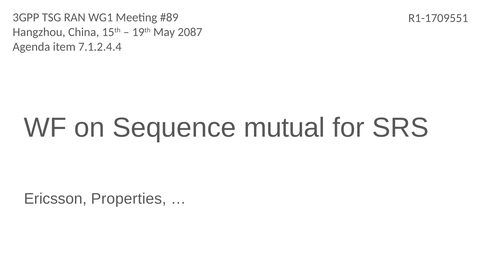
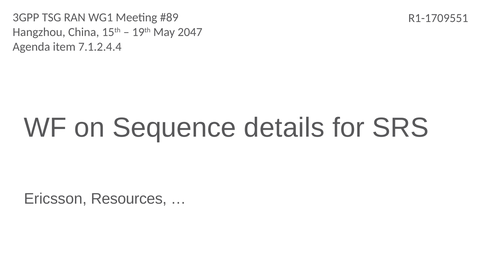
2087: 2087 -> 2047
mutual: mutual -> details
Properties: Properties -> Resources
